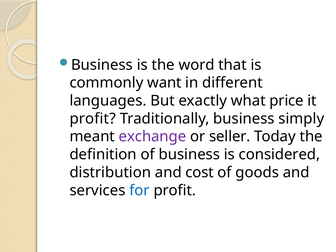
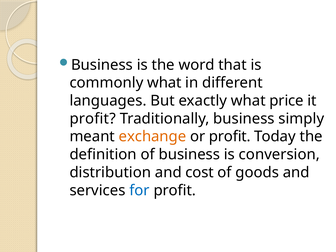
commonly want: want -> what
exchange colour: purple -> orange
or seller: seller -> profit
considered: considered -> conversion
